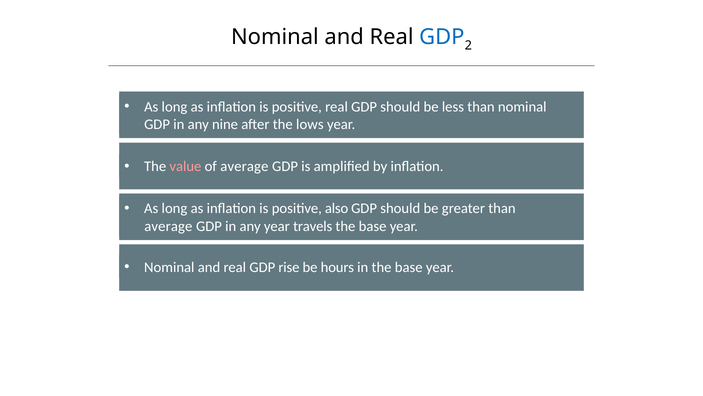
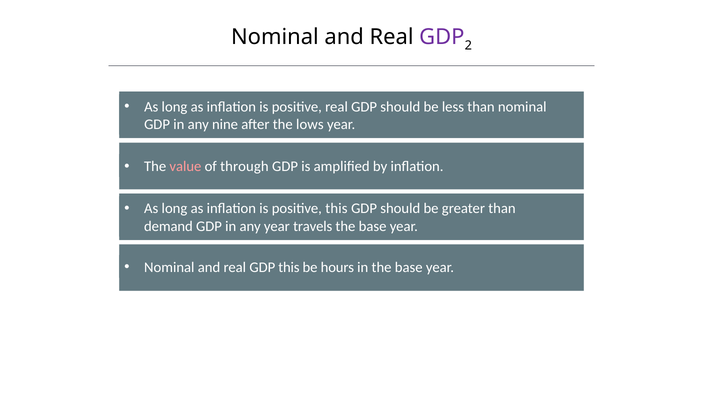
GDP at (442, 37) colour: blue -> purple
of average: average -> through
positive also: also -> this
average at (168, 226): average -> demand
GDP rise: rise -> this
